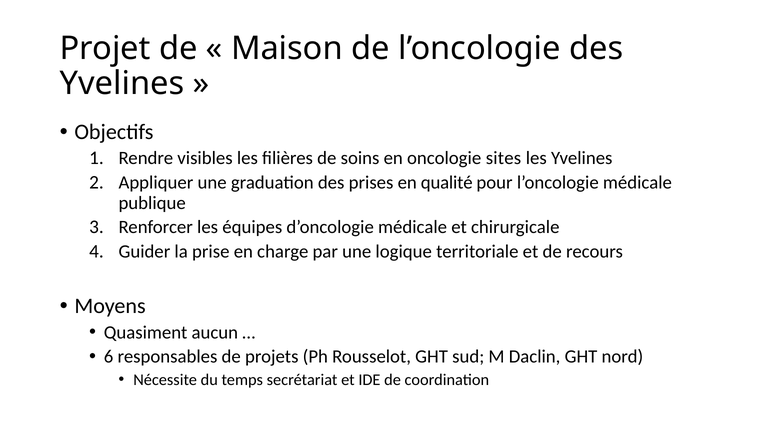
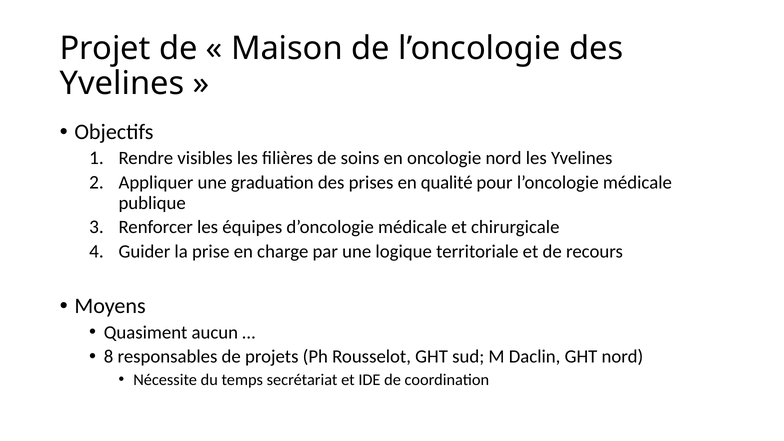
oncologie sites: sites -> nord
6: 6 -> 8
